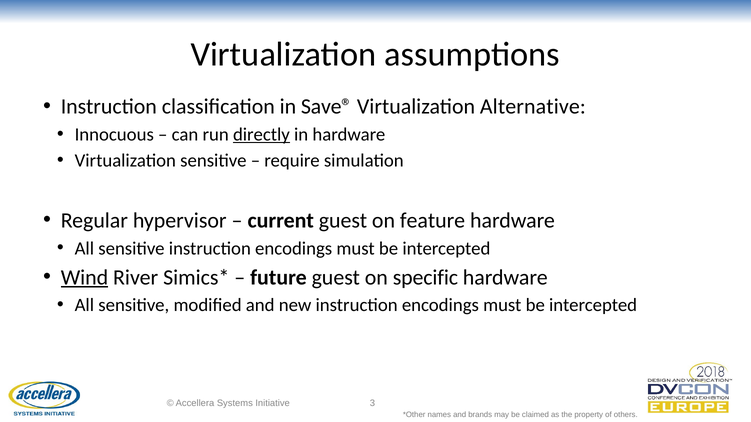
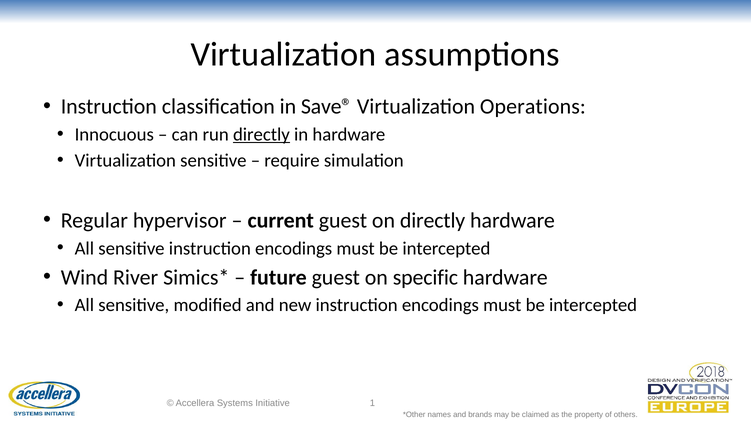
Alternative: Alternative -> Operations
on feature: feature -> directly
Wind underline: present -> none
3: 3 -> 1
